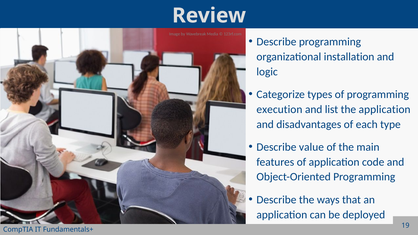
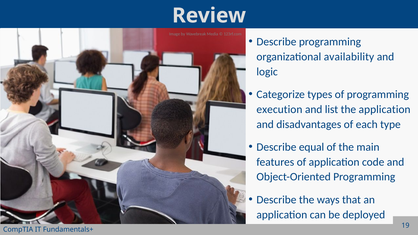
installation: installation -> availability
value: value -> equal
